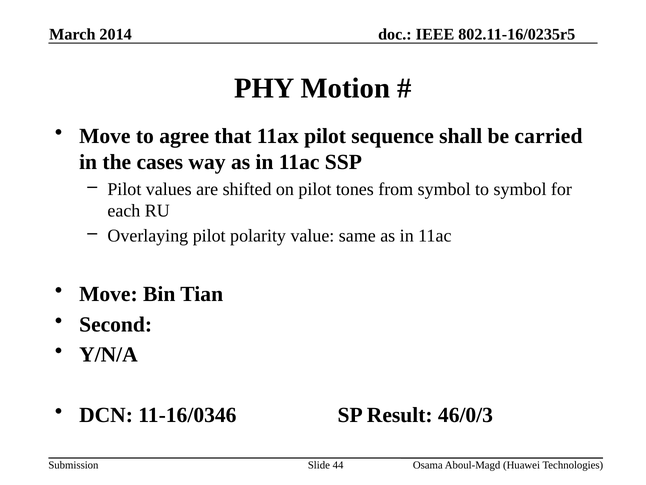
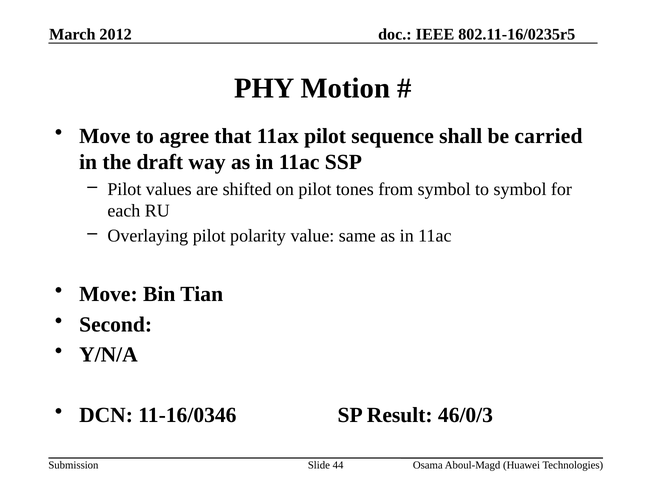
2014: 2014 -> 2012
cases: cases -> draft
